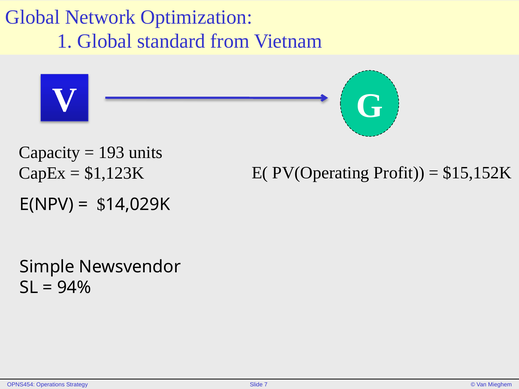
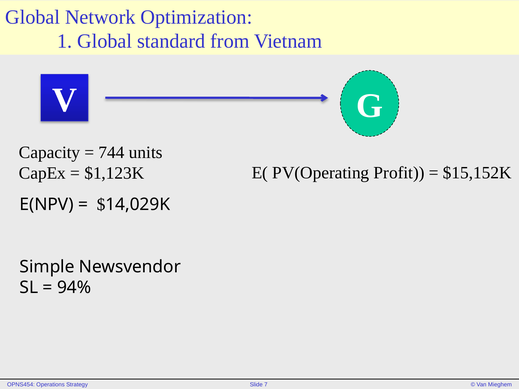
193: 193 -> 744
